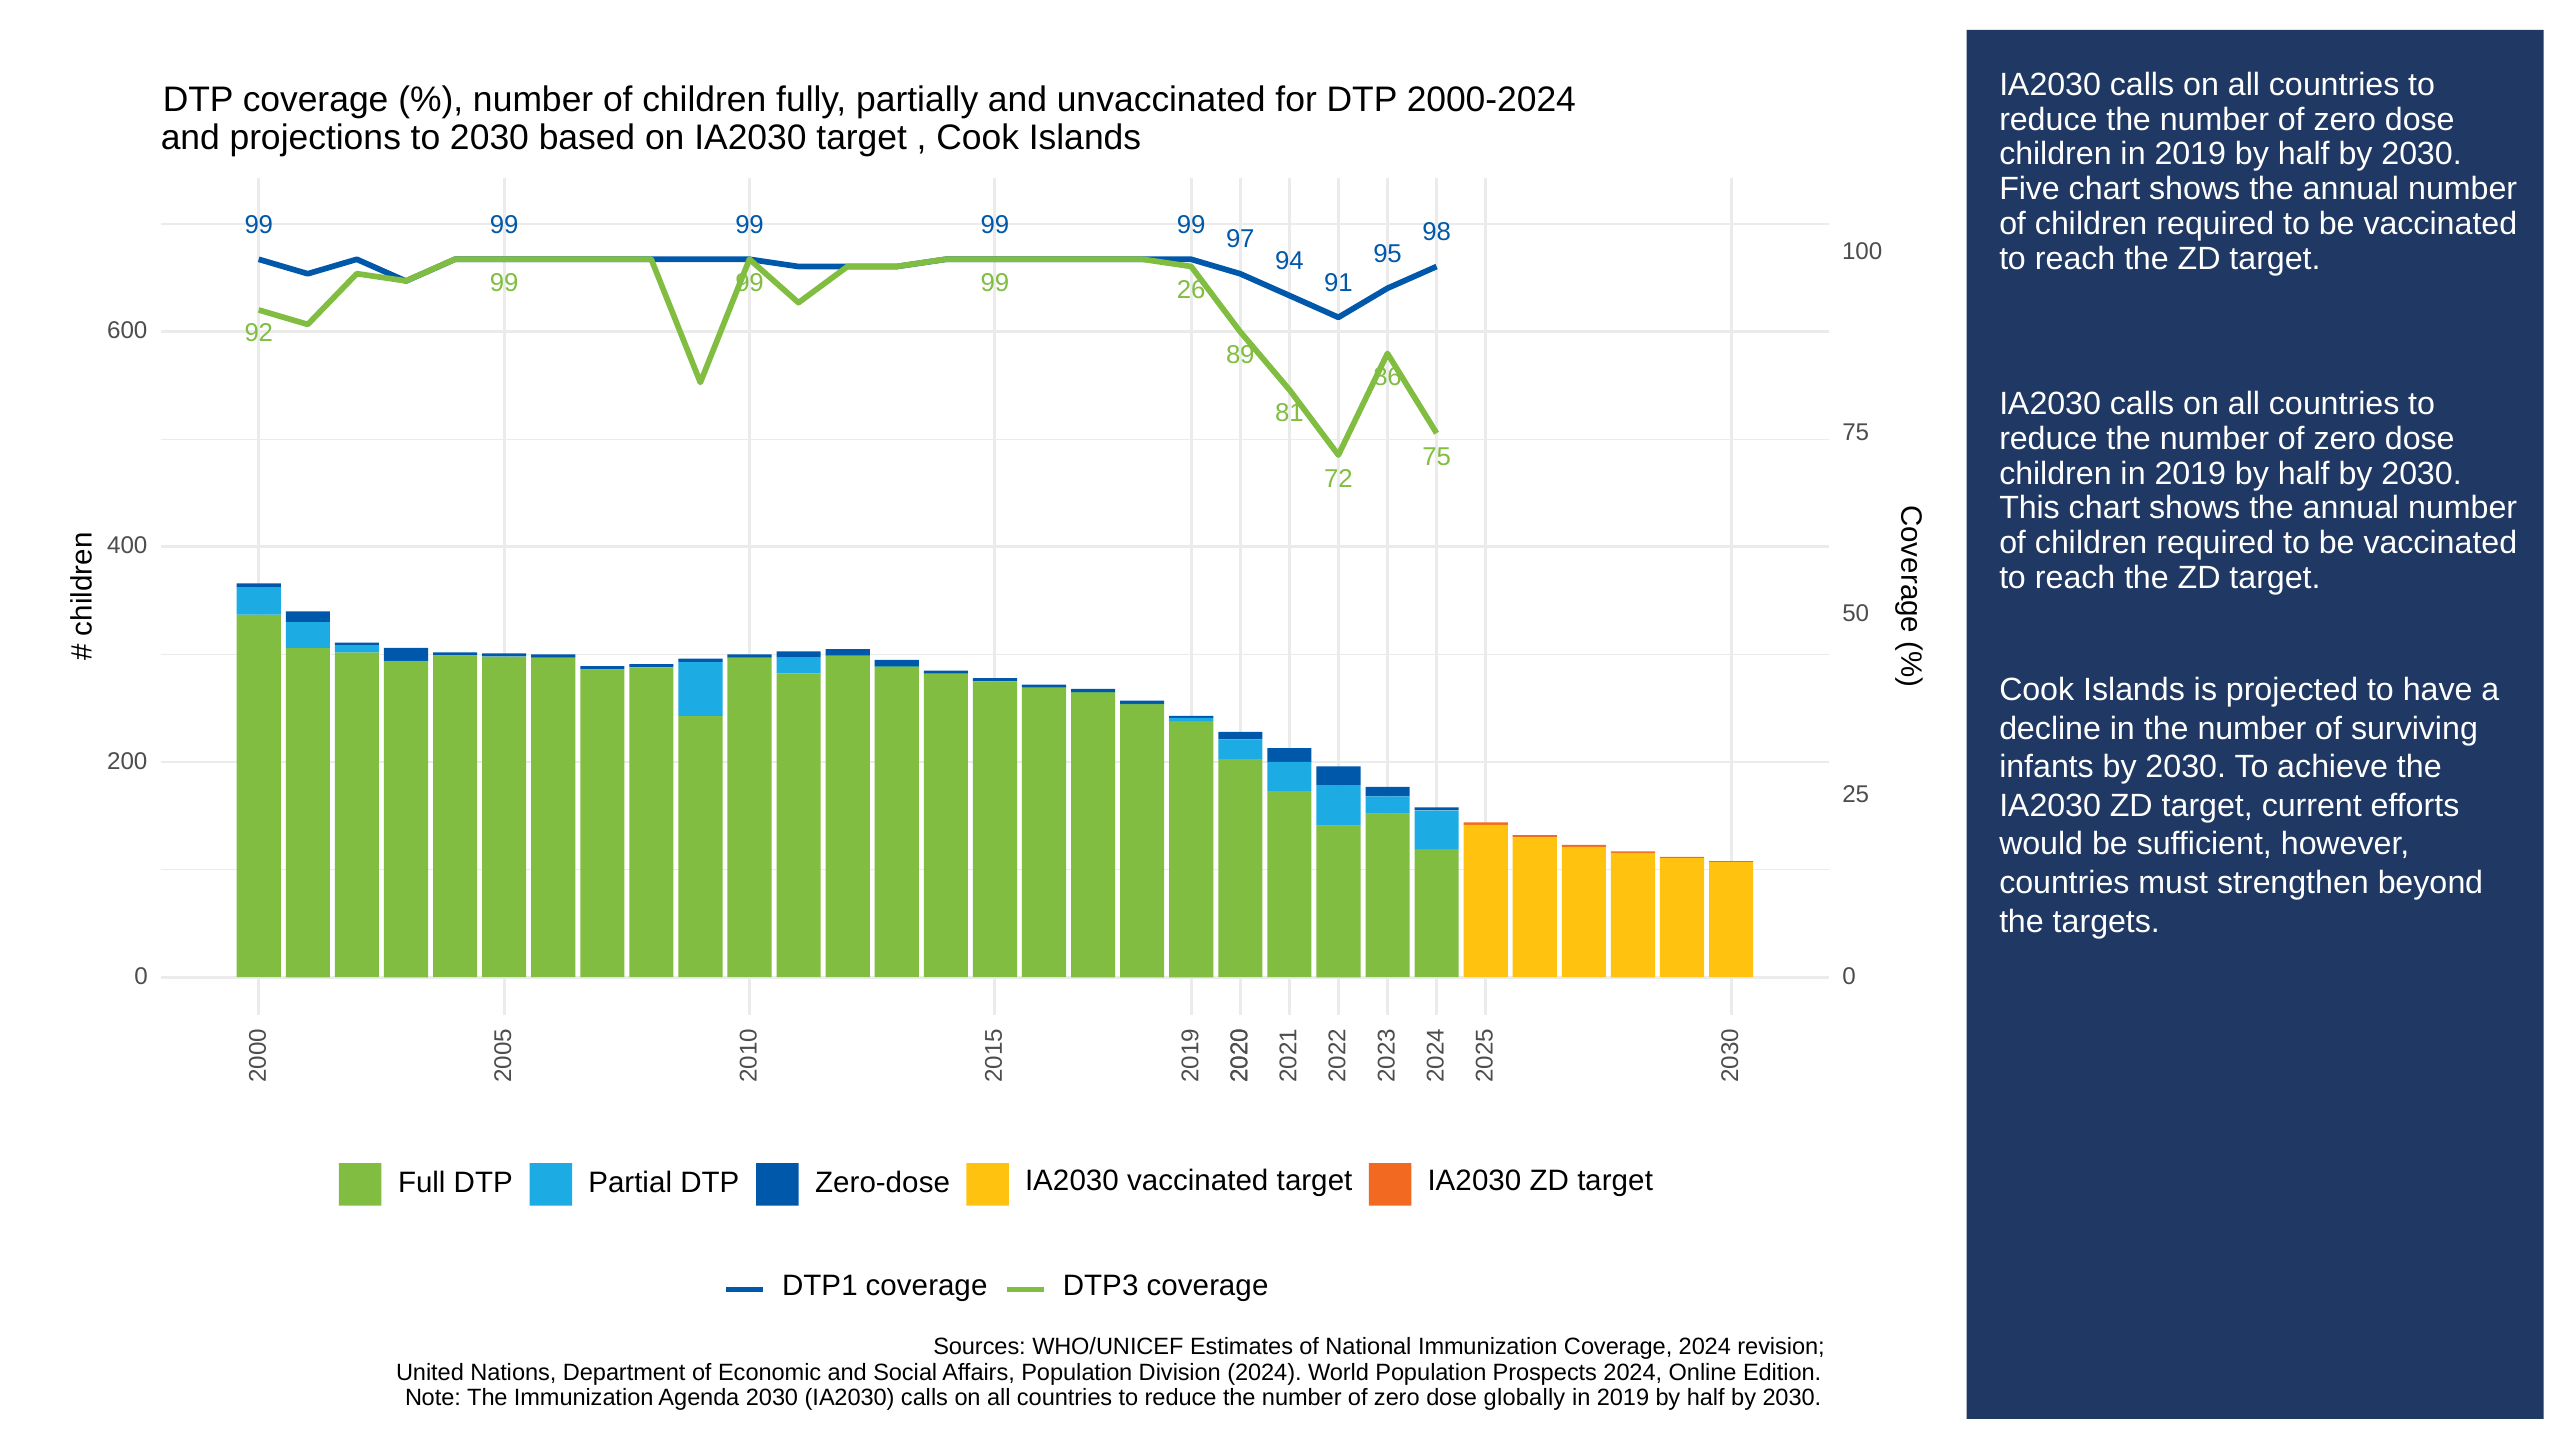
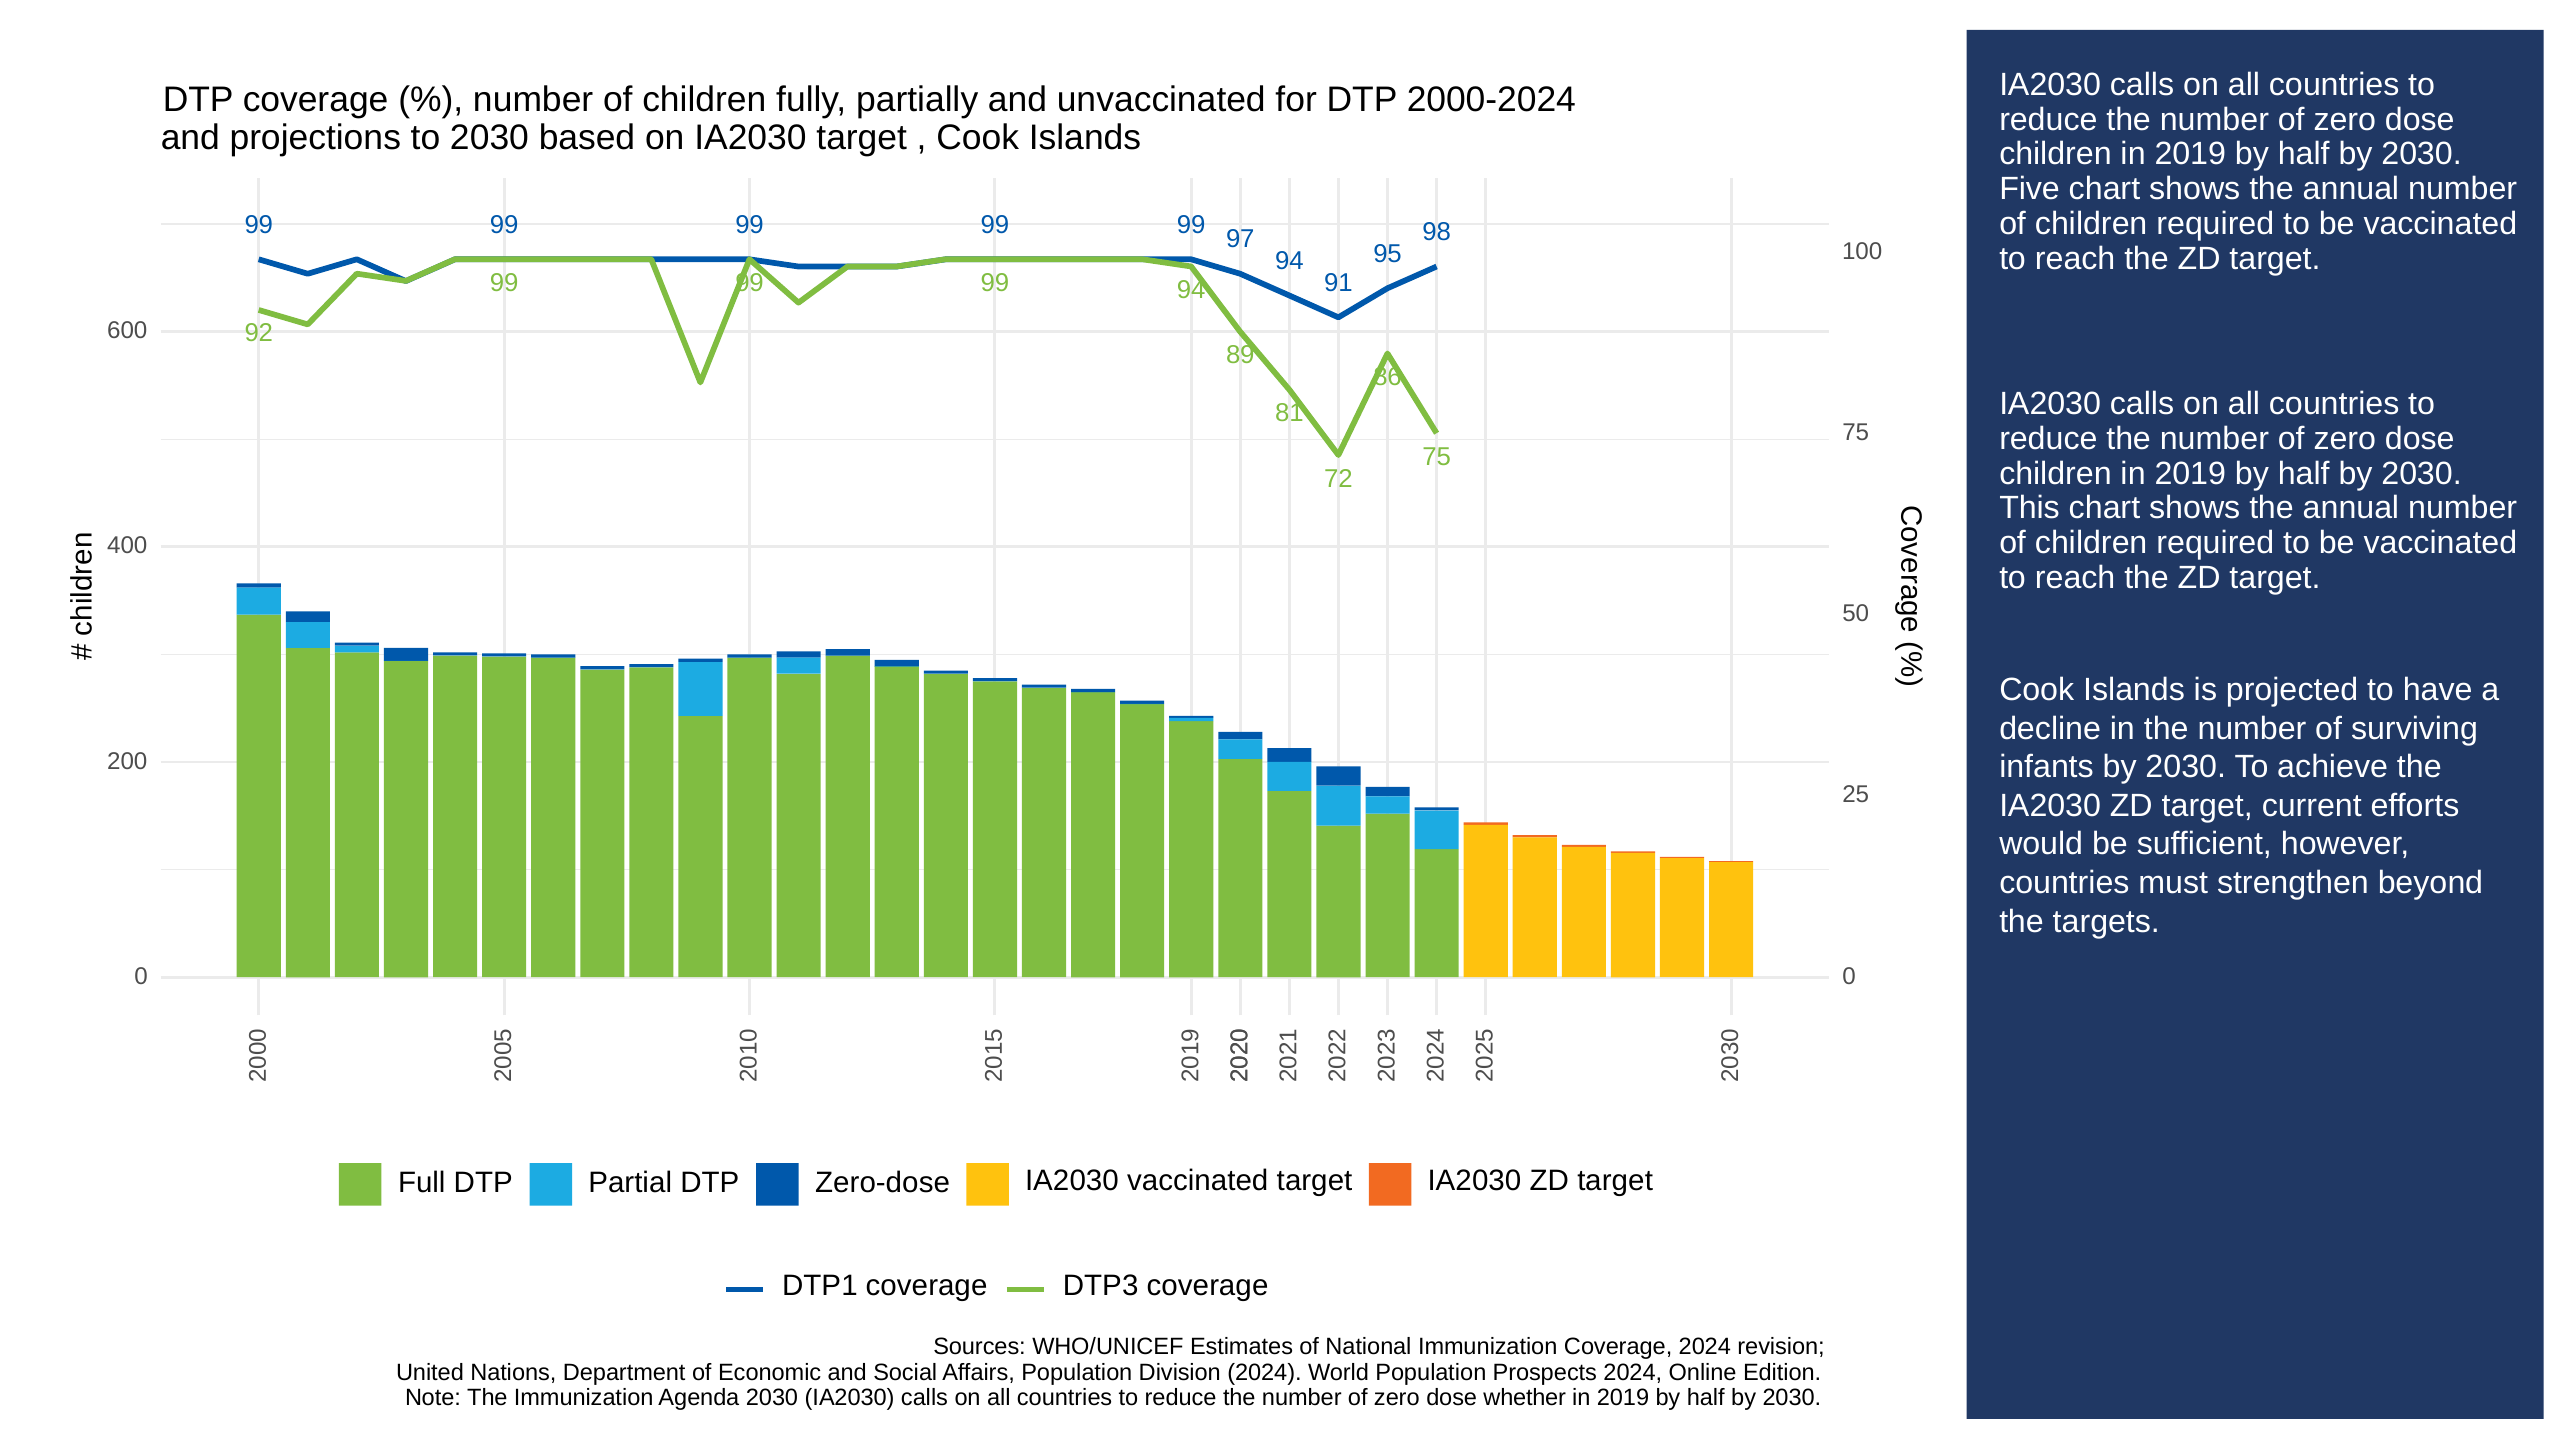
99 26: 26 -> 94
globally: globally -> whether
